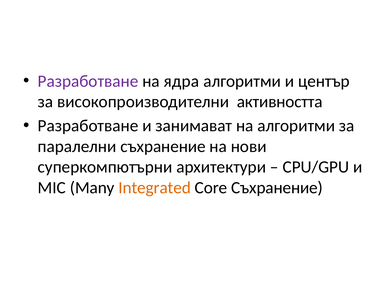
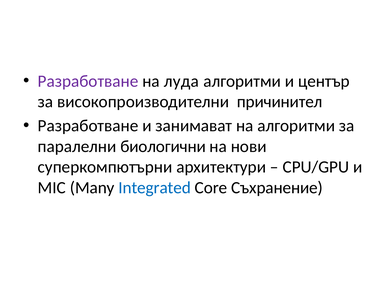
ядра: ядра -> луда
активността: активността -> причинител
паралелни съхранение: съхранение -> биологични
Integrated colour: orange -> blue
